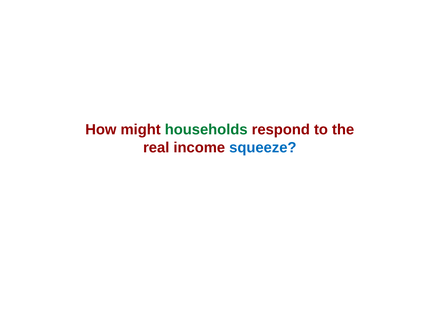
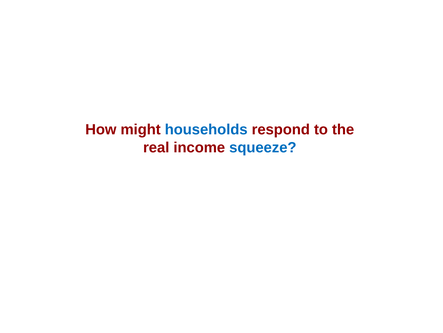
households colour: green -> blue
